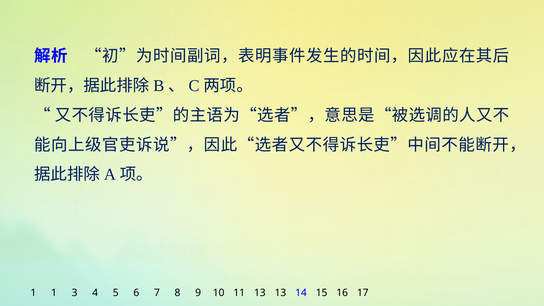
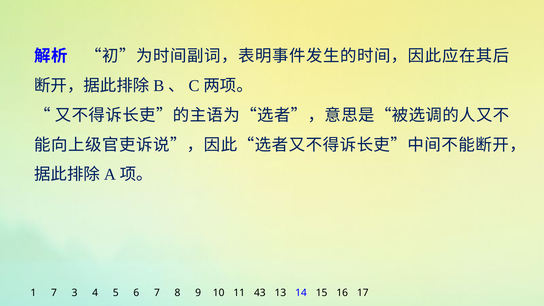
1 1: 1 -> 7
11 13: 13 -> 43
